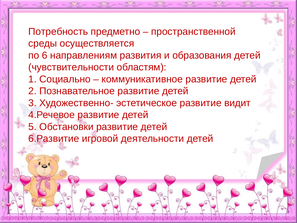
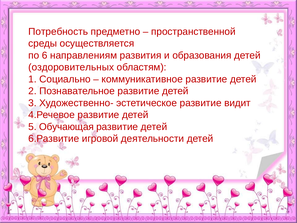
чувствительности: чувствительности -> оздоровительных
Обстановки: Обстановки -> Обучающая
